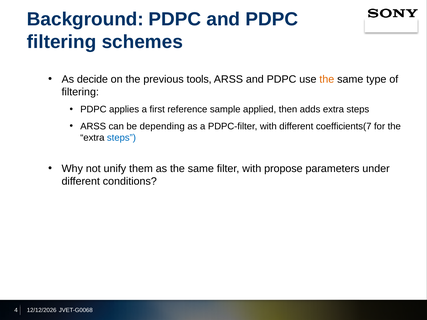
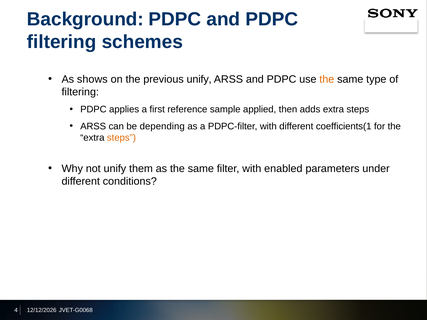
decide: decide -> shows
previous tools: tools -> unify
coefficients(7: coefficients(7 -> coefficients(1
steps at (121, 138) colour: blue -> orange
propose: propose -> enabled
